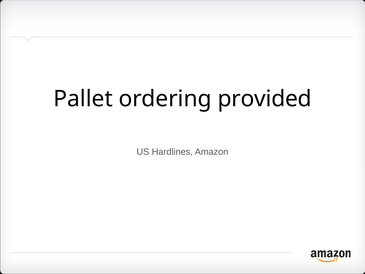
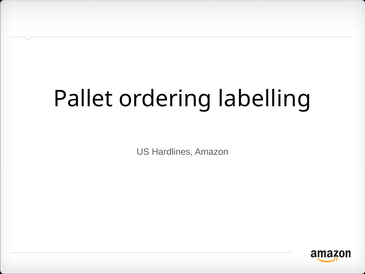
provided: provided -> labelling
